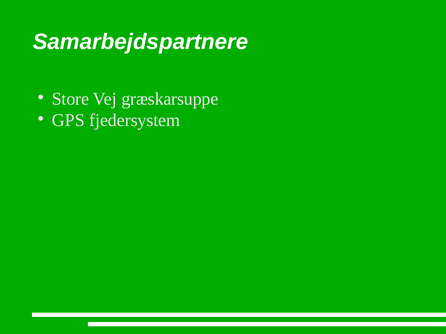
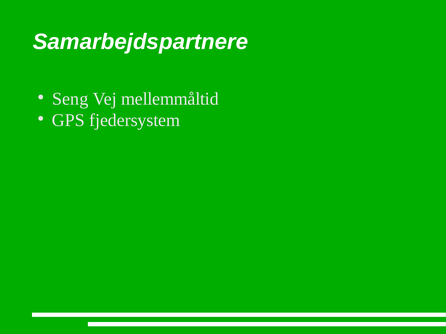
Store: Store -> Seng
græskarsuppe: græskarsuppe -> mellemmåltid
